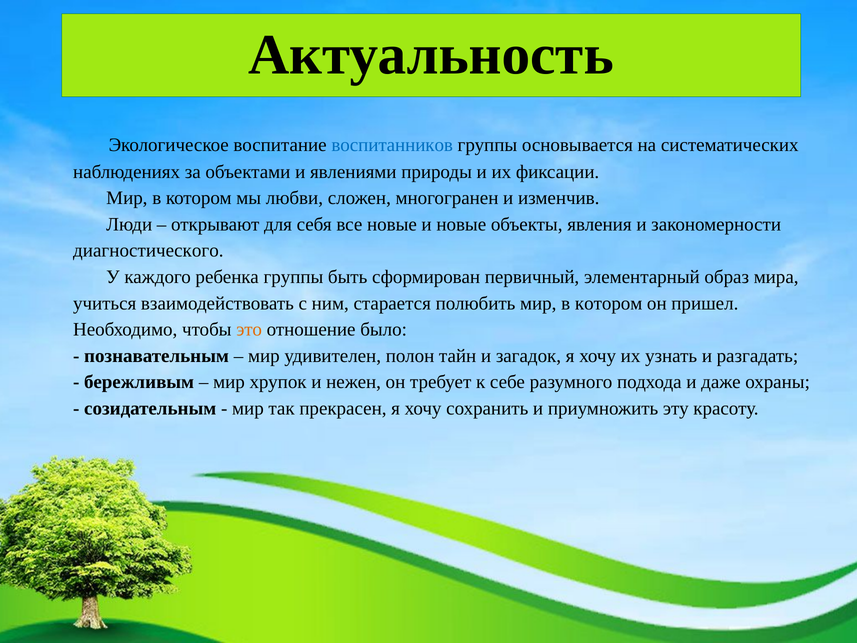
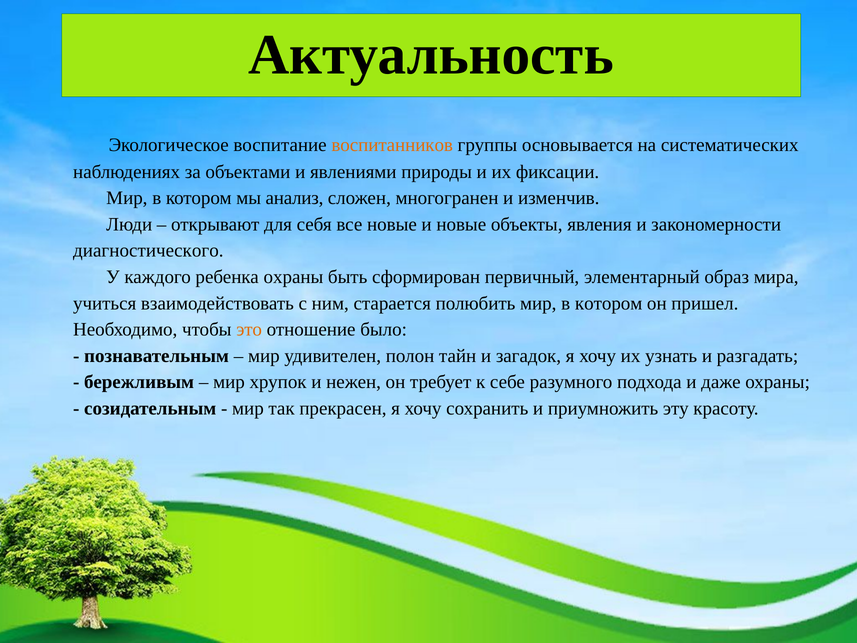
воспитанников colour: blue -> orange
любви: любви -> анализ
ребенка группы: группы -> охраны
